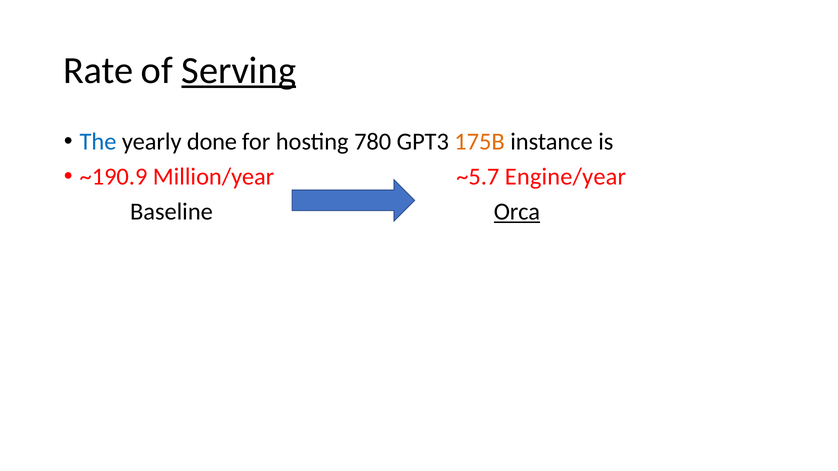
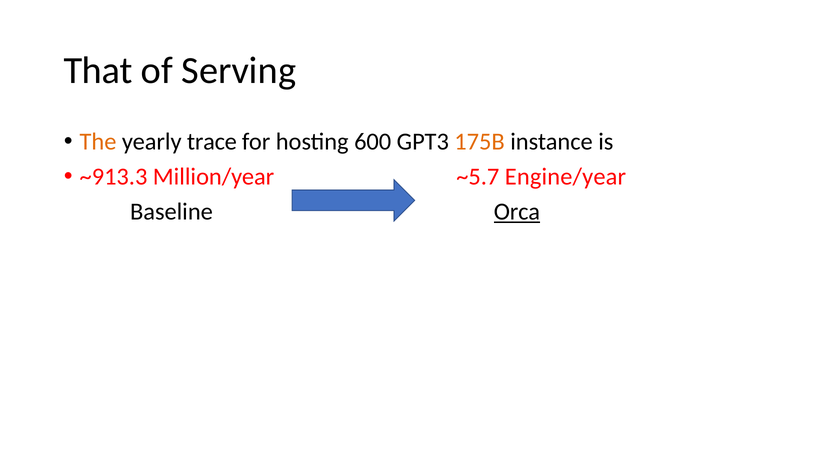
Rate: Rate -> That
Serving underline: present -> none
The colour: blue -> orange
done: done -> trace
780: 780 -> 600
~190.9: ~190.9 -> ~913.3
